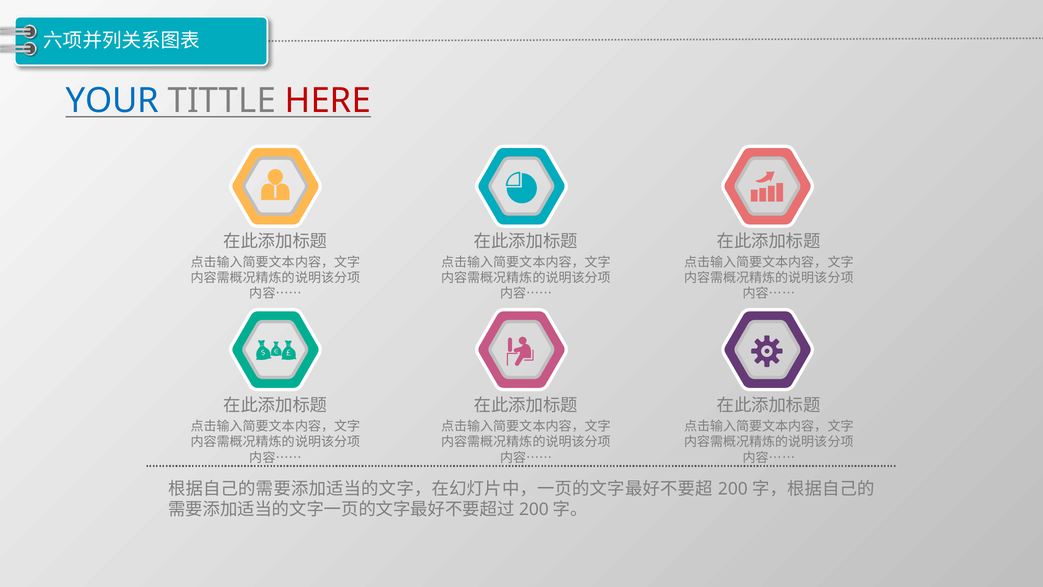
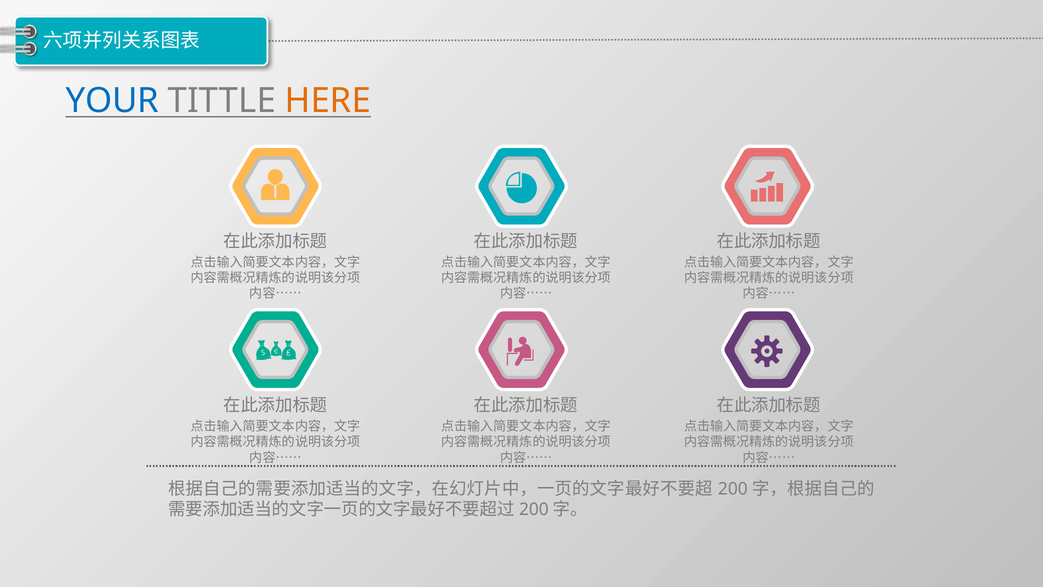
HERE colour: red -> orange
